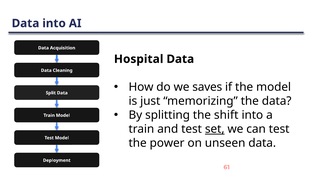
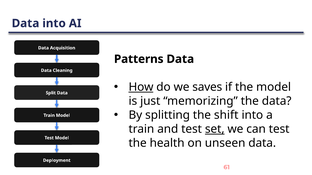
Hospital: Hospital -> Patterns
How underline: none -> present
power: power -> health
